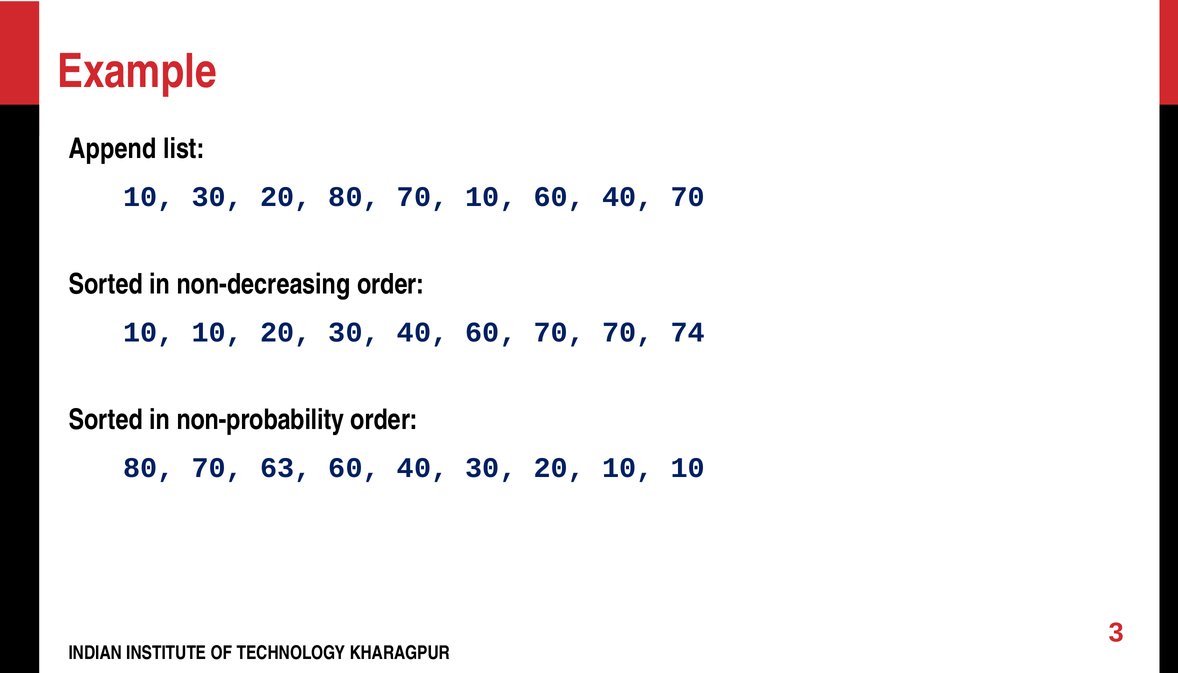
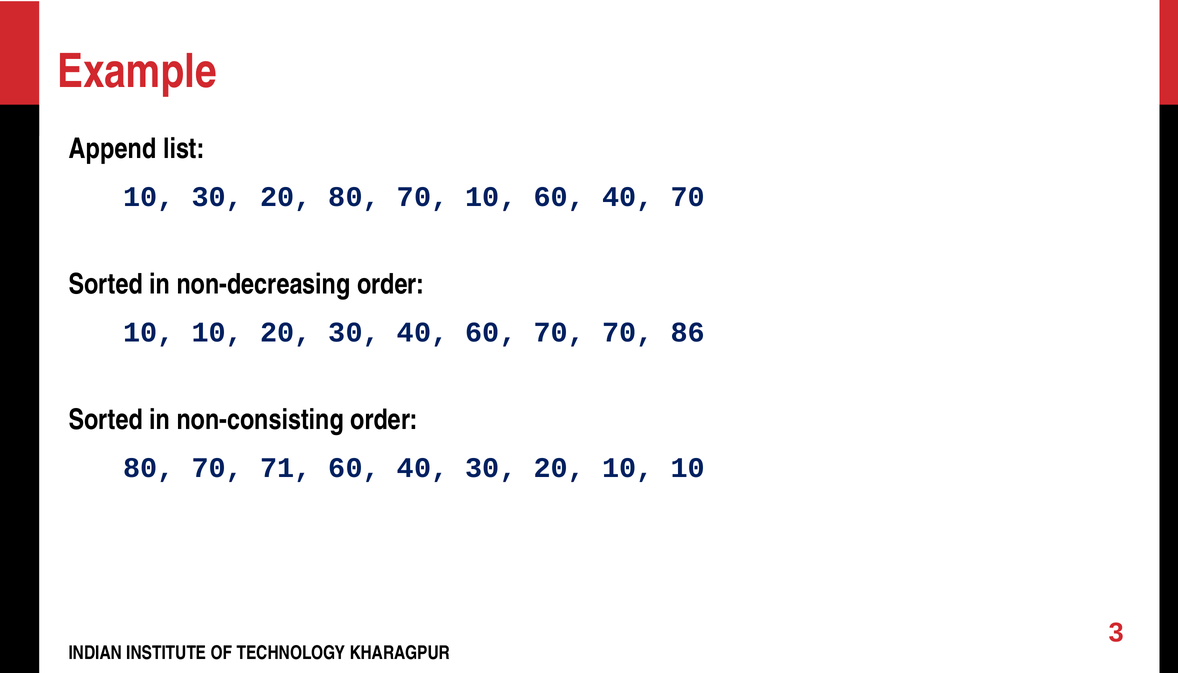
74: 74 -> 86
non-probability: non-probability -> non-consisting
63: 63 -> 71
